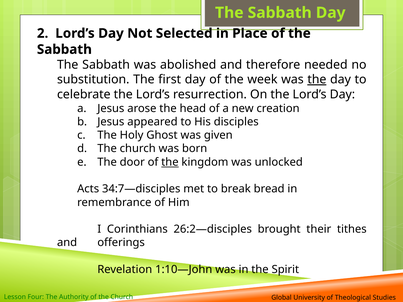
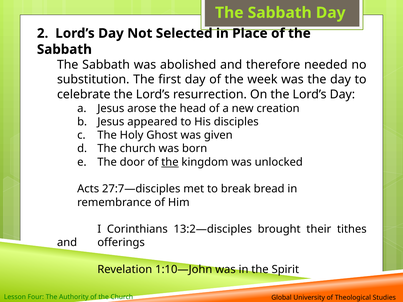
the at (317, 80) underline: present -> none
34:7—disciples: 34:7—disciples -> 27:7—disciples
26:2—disciples: 26:2—disciples -> 13:2—disciples
